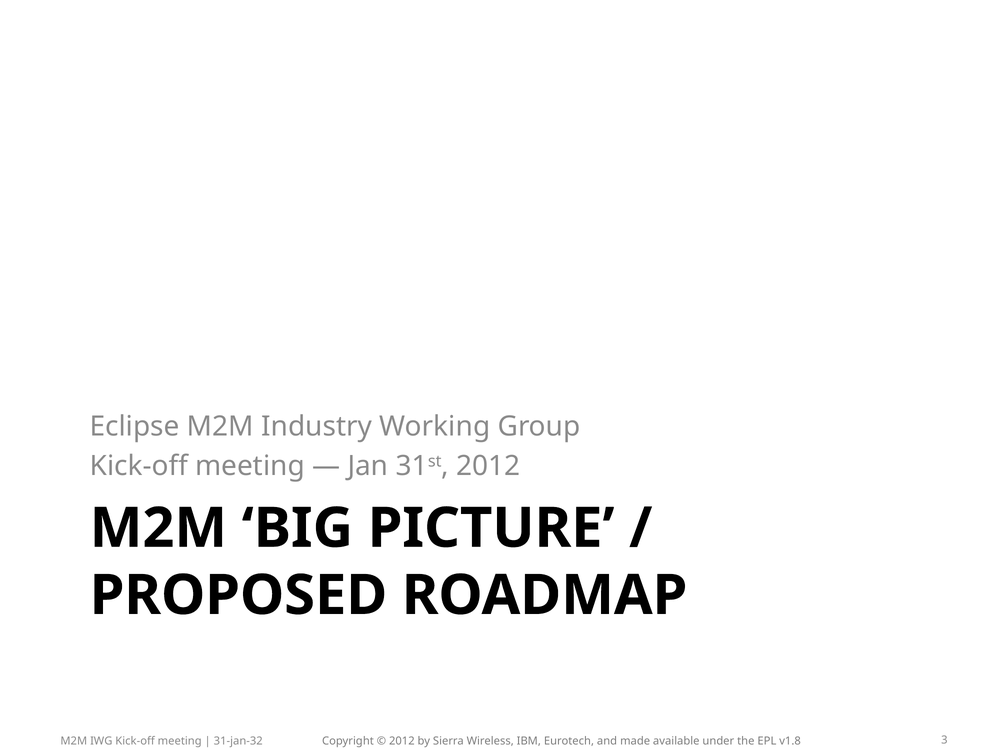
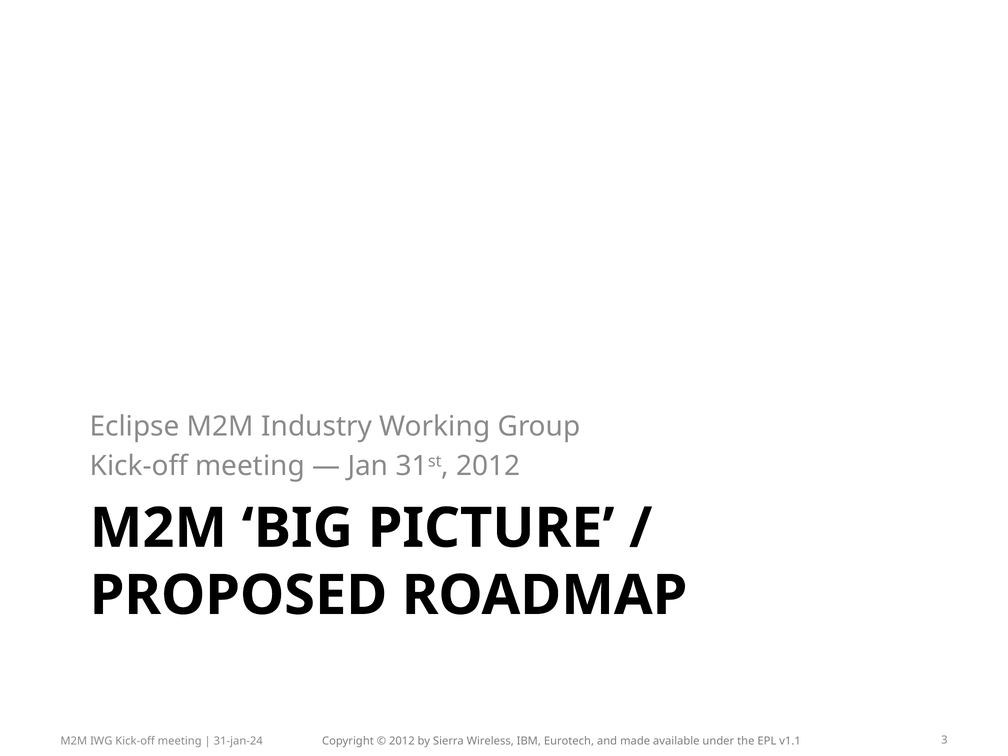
31-jan-32: 31-jan-32 -> 31-jan-24
v1.8: v1.8 -> v1.1
